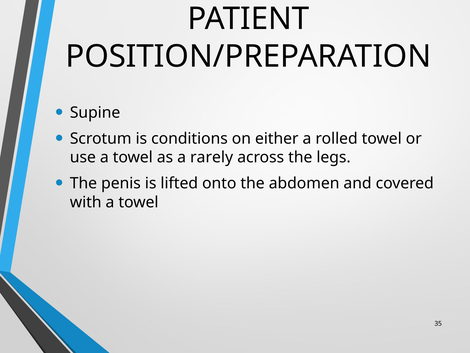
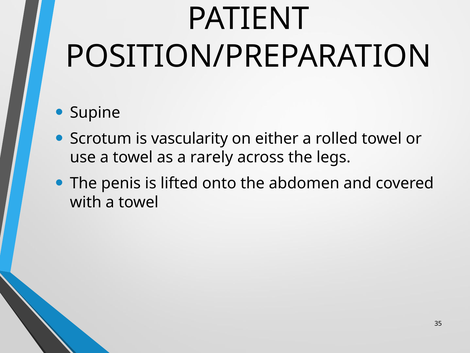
conditions: conditions -> vascularity
